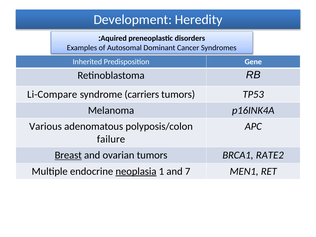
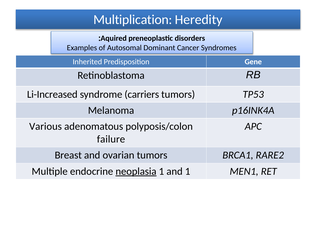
Development: Development -> Multiplication
Li-Compare: Li-Compare -> Li-Increased
Breast underline: present -> none
RATE2: RATE2 -> RARE2
and 7: 7 -> 1
